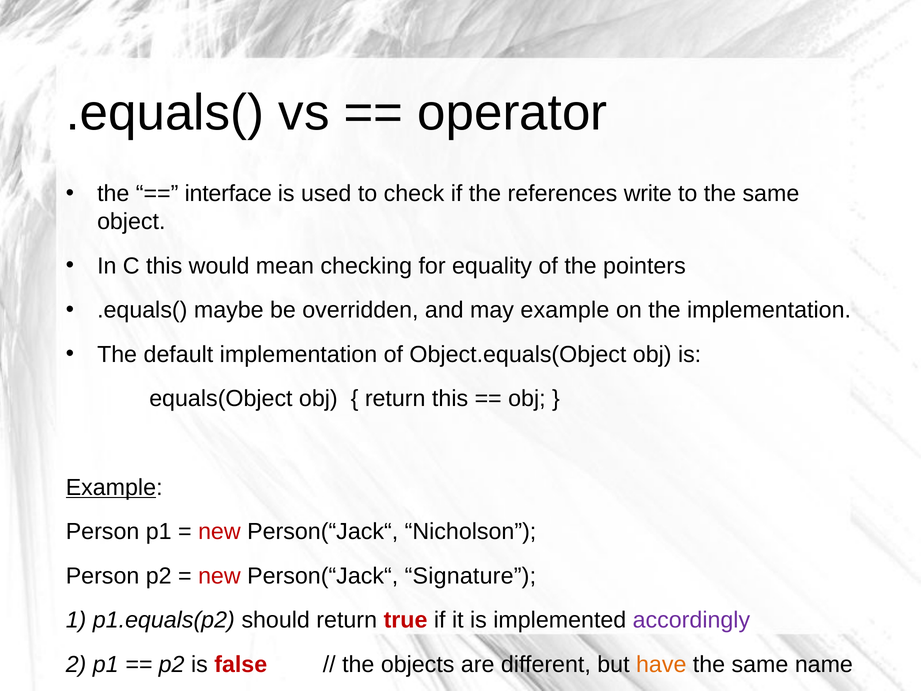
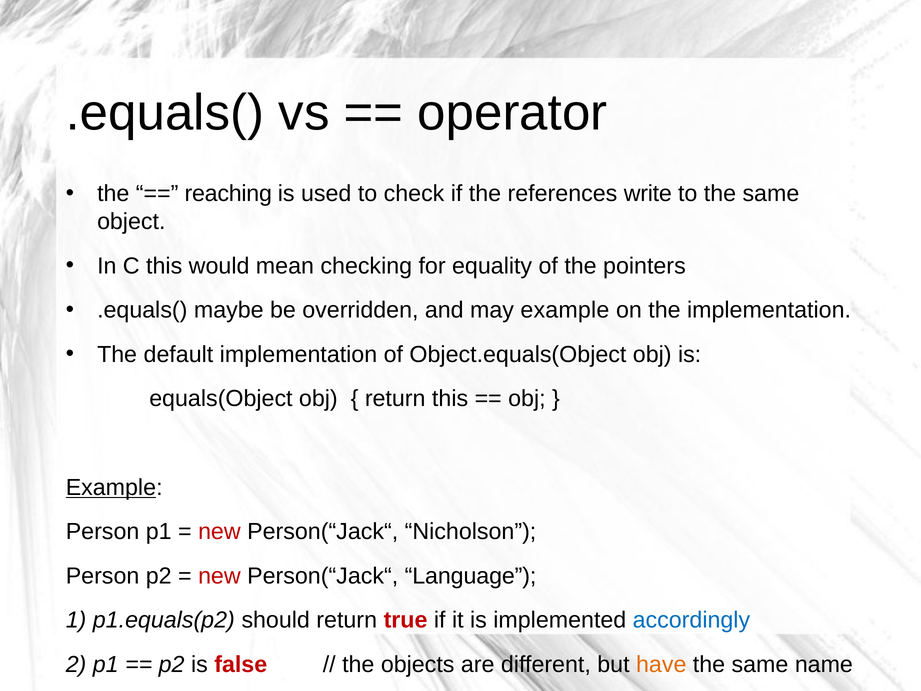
interface: interface -> reaching
Signature: Signature -> Language
accordingly colour: purple -> blue
